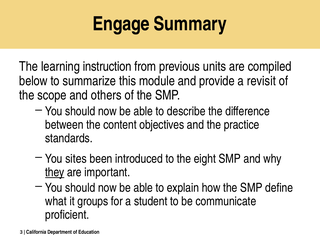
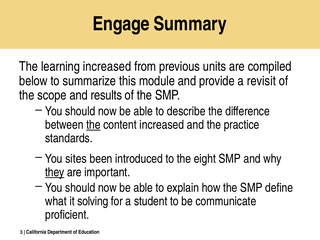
learning instruction: instruction -> increased
others: others -> results
the at (93, 125) underline: none -> present
content objectives: objectives -> increased
groups: groups -> solving
